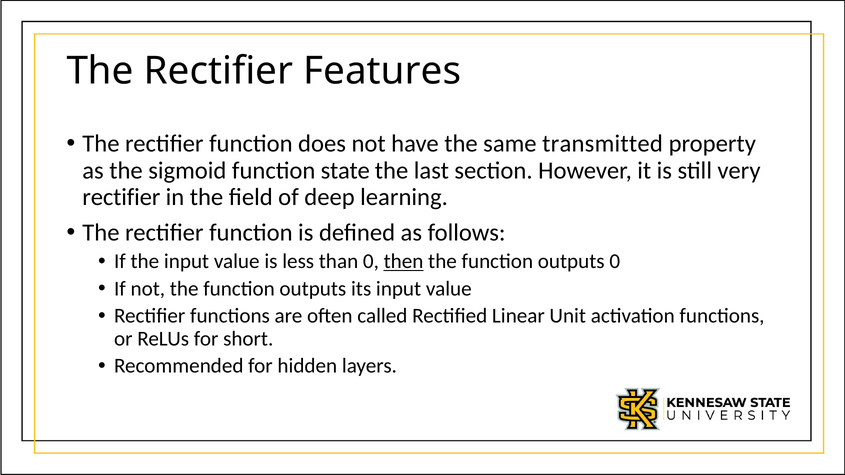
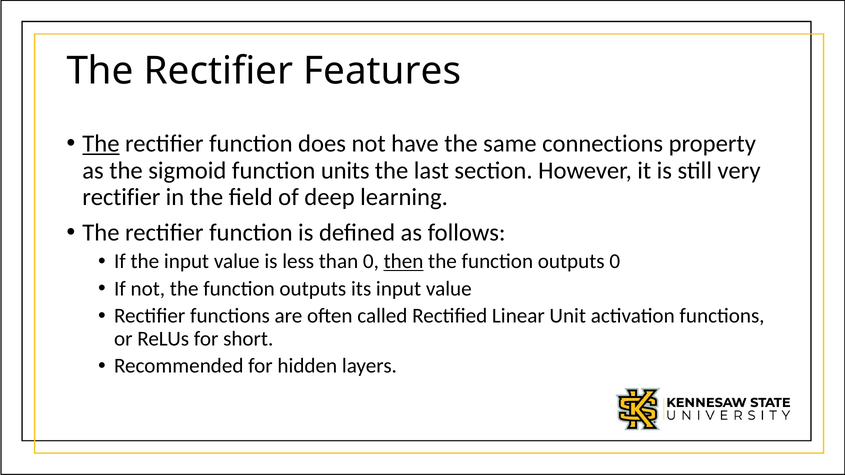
The at (101, 144) underline: none -> present
transmitted: transmitted -> connections
state: state -> units
